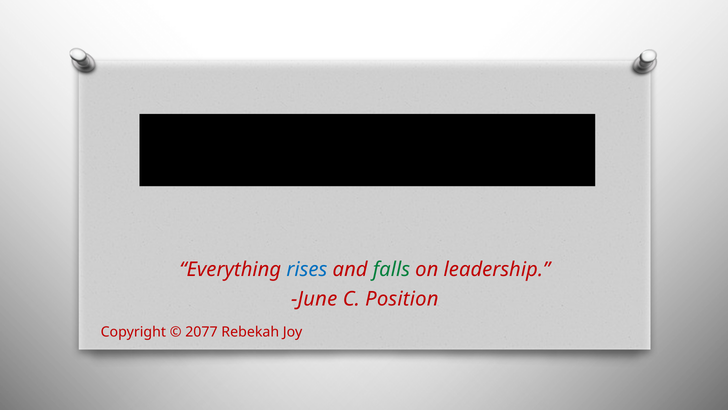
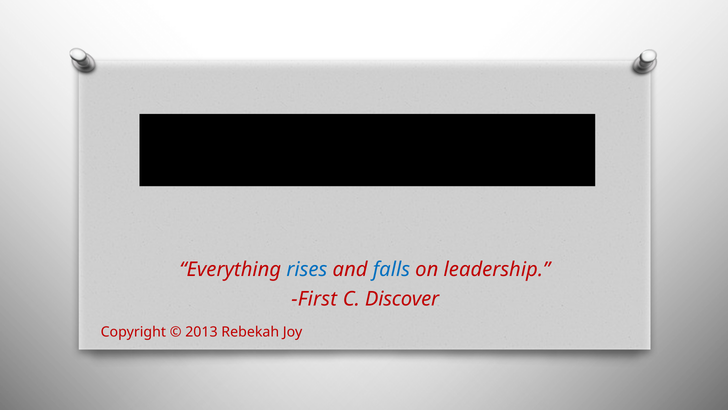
falls colour: green -> blue
June: June -> First
Position: Position -> Discover
2077: 2077 -> 2013
